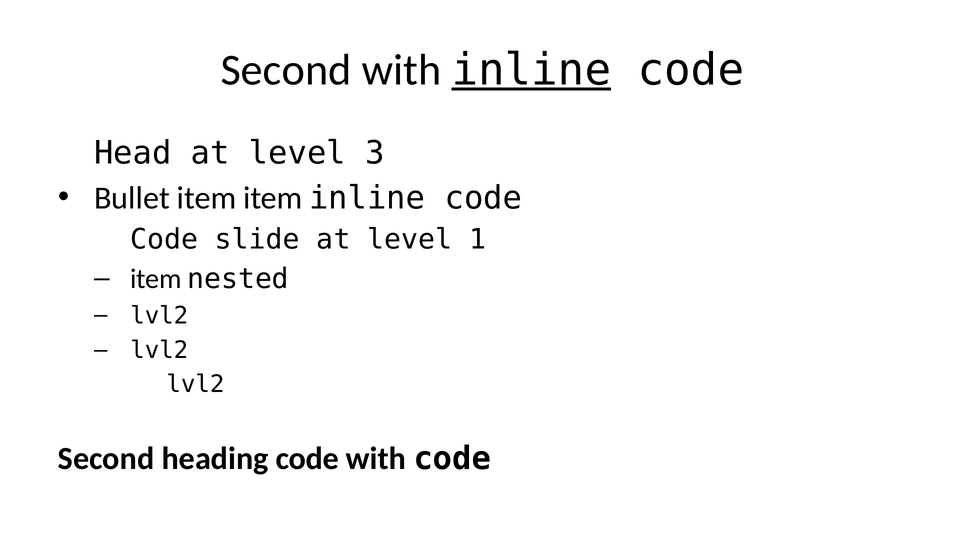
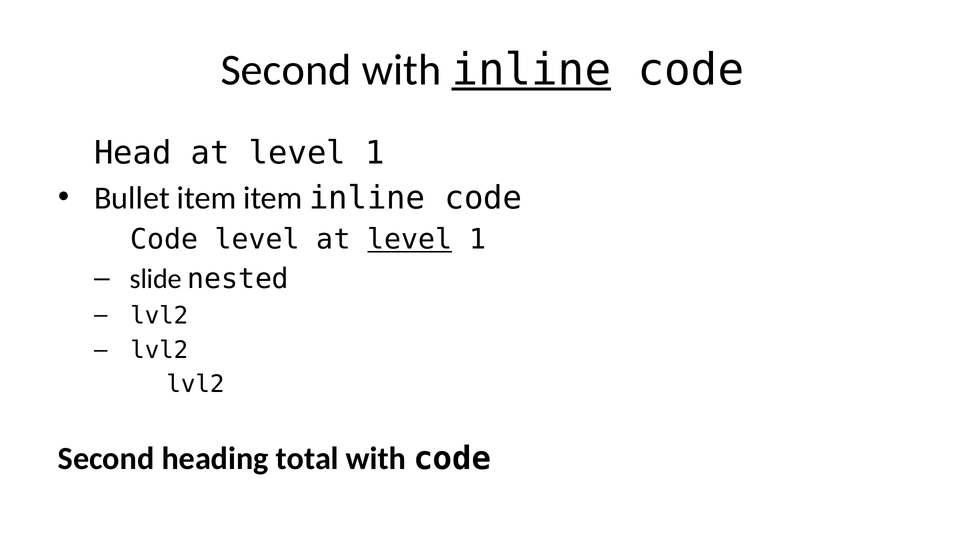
3 at (375, 153): 3 -> 1
Code slide: slide -> level
level at (410, 240) underline: none -> present
item at (156, 279): item -> slide
heading code: code -> total
